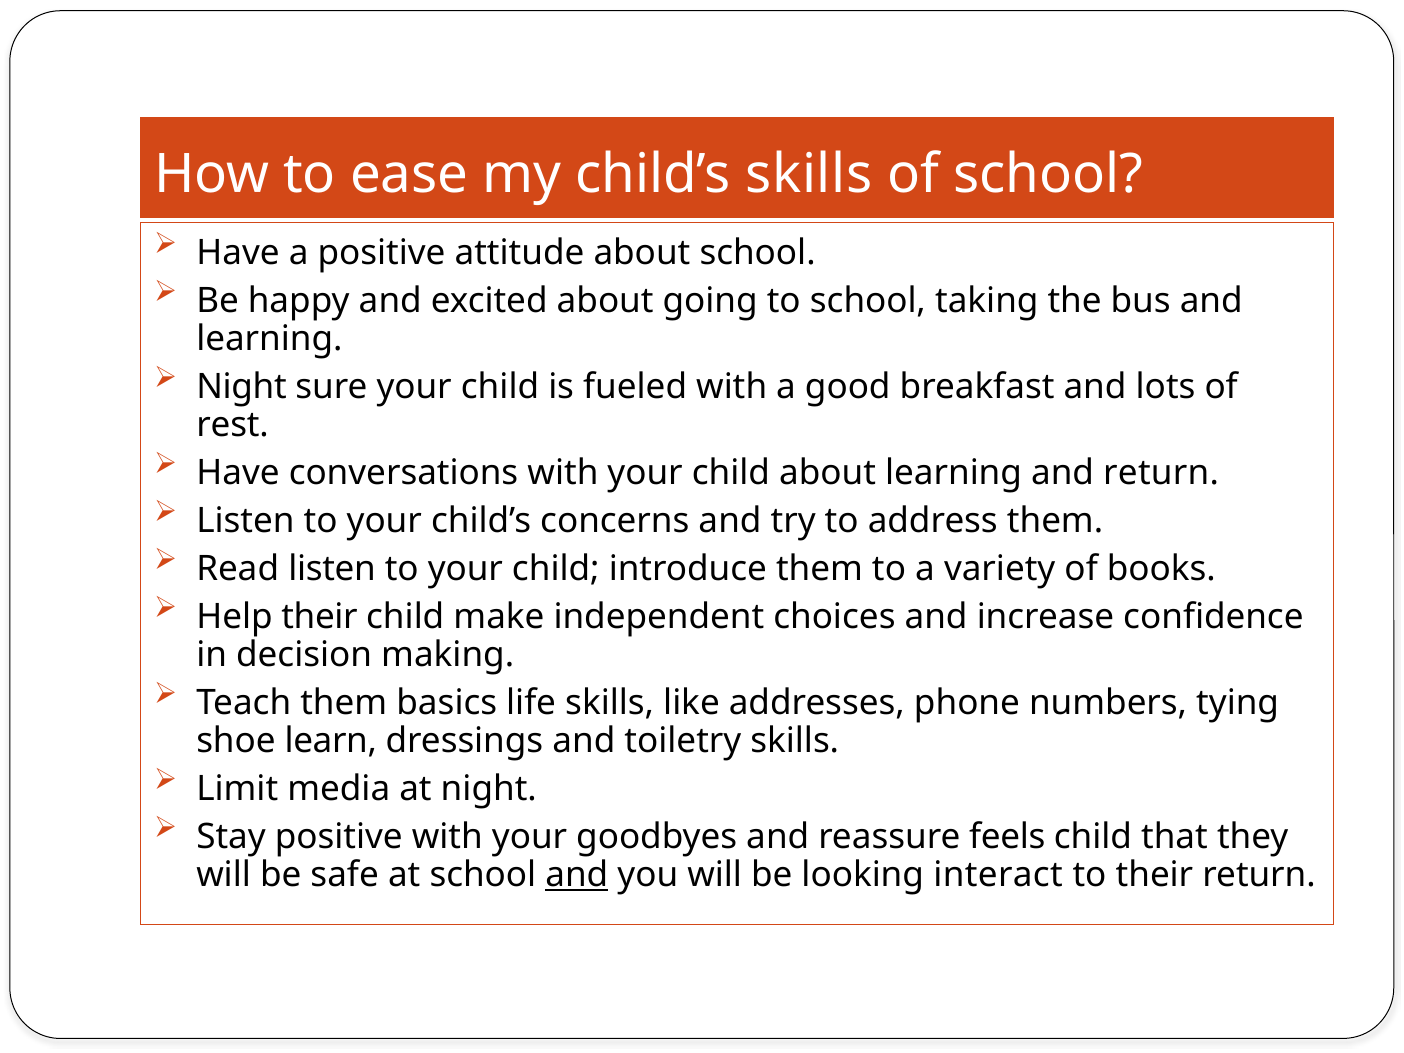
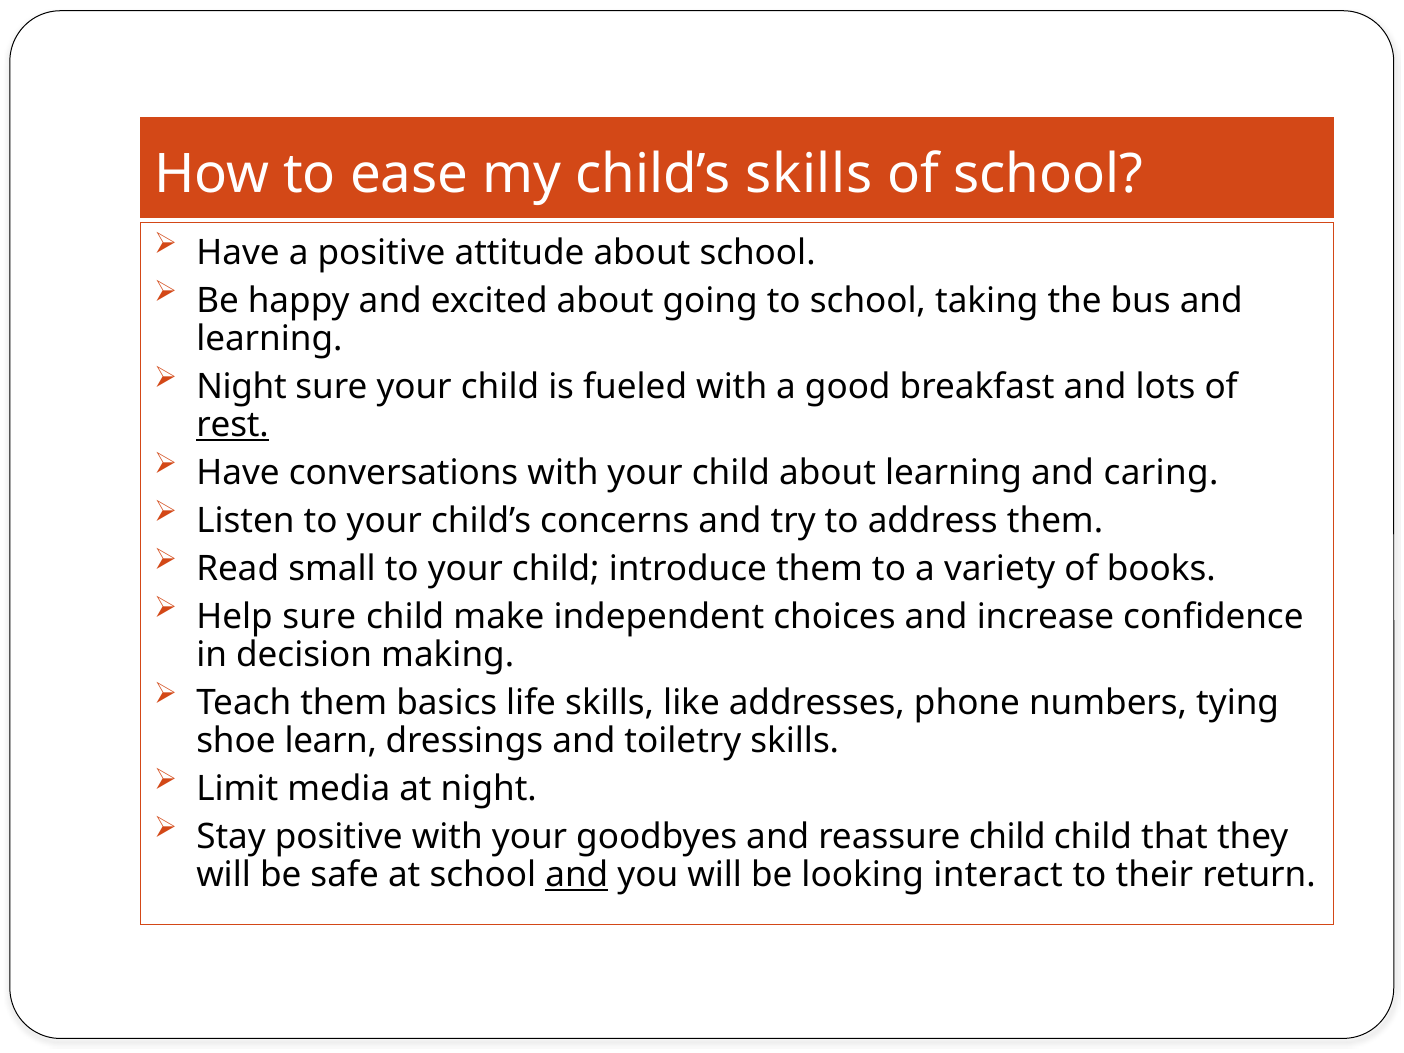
rest underline: none -> present
and return: return -> caring
Read listen: listen -> small
Help their: their -> sure
reassure feels: feels -> child
